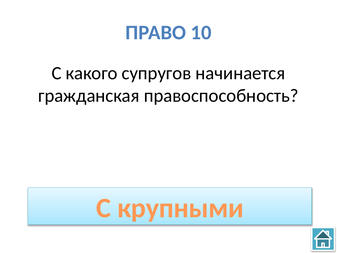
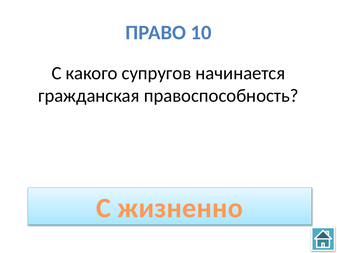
крупными: крупными -> жизненно
